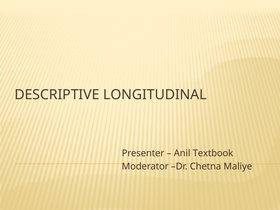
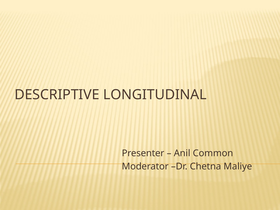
Textbook: Textbook -> Common
